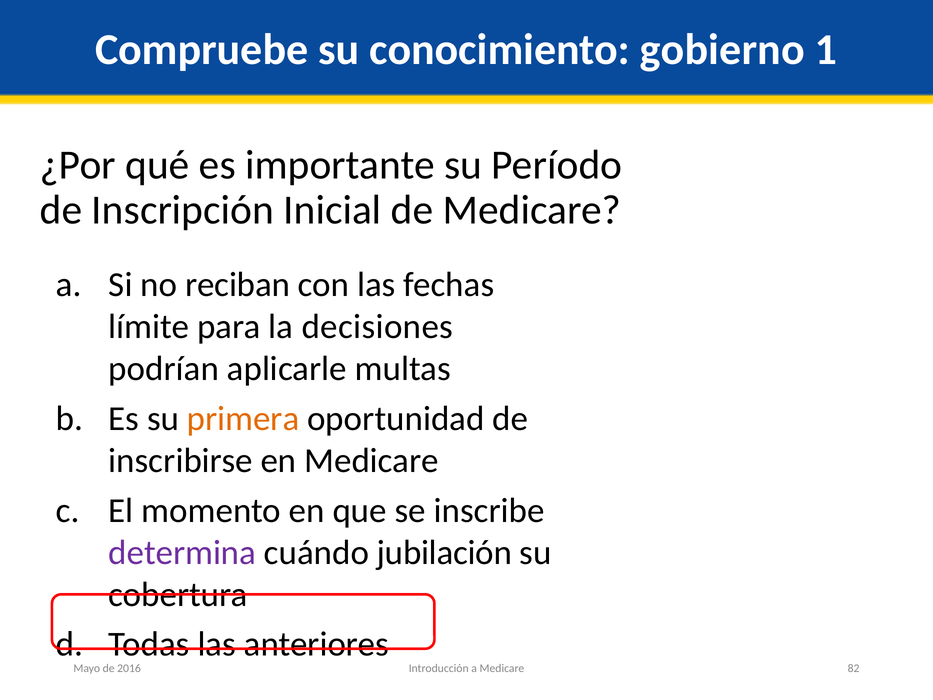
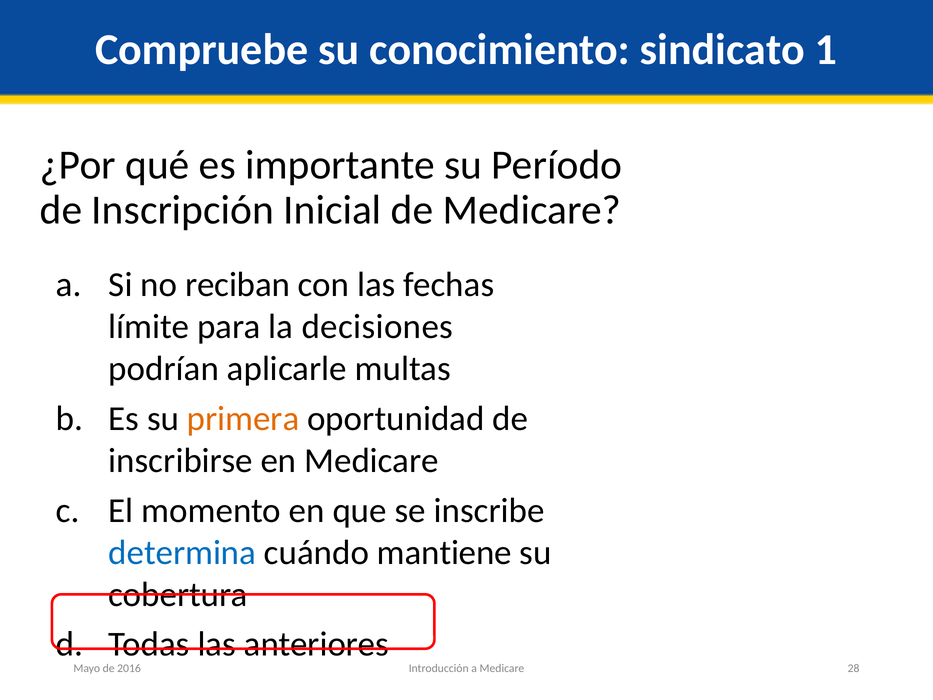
gobierno: gobierno -> sindicato
determina colour: purple -> blue
jubilación: jubilación -> mantiene
82: 82 -> 28
